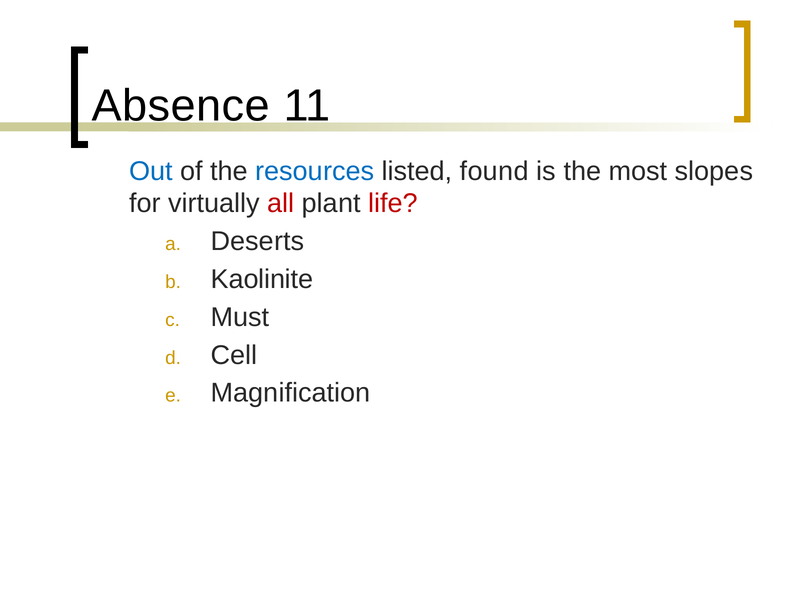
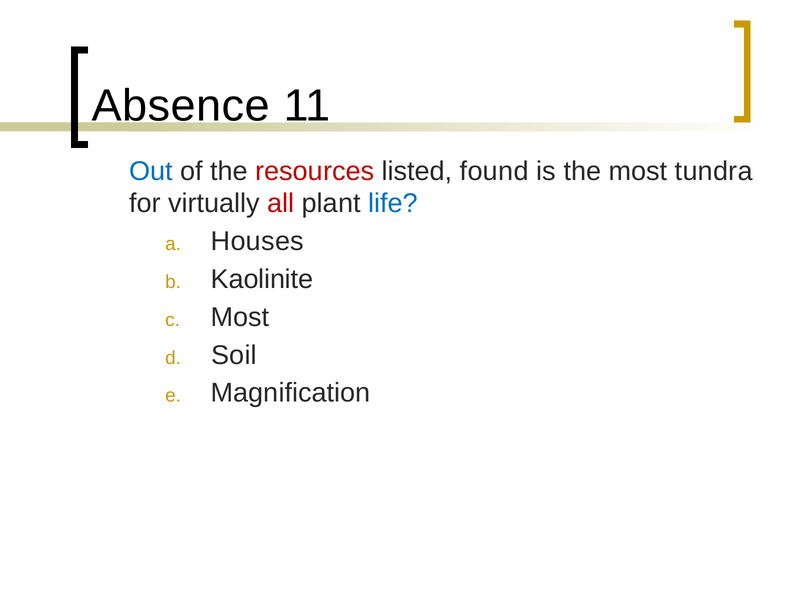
resources colour: blue -> red
slopes: slopes -> tundra
life colour: red -> blue
Deserts: Deserts -> Houses
Must at (240, 317): Must -> Most
Cell: Cell -> Soil
